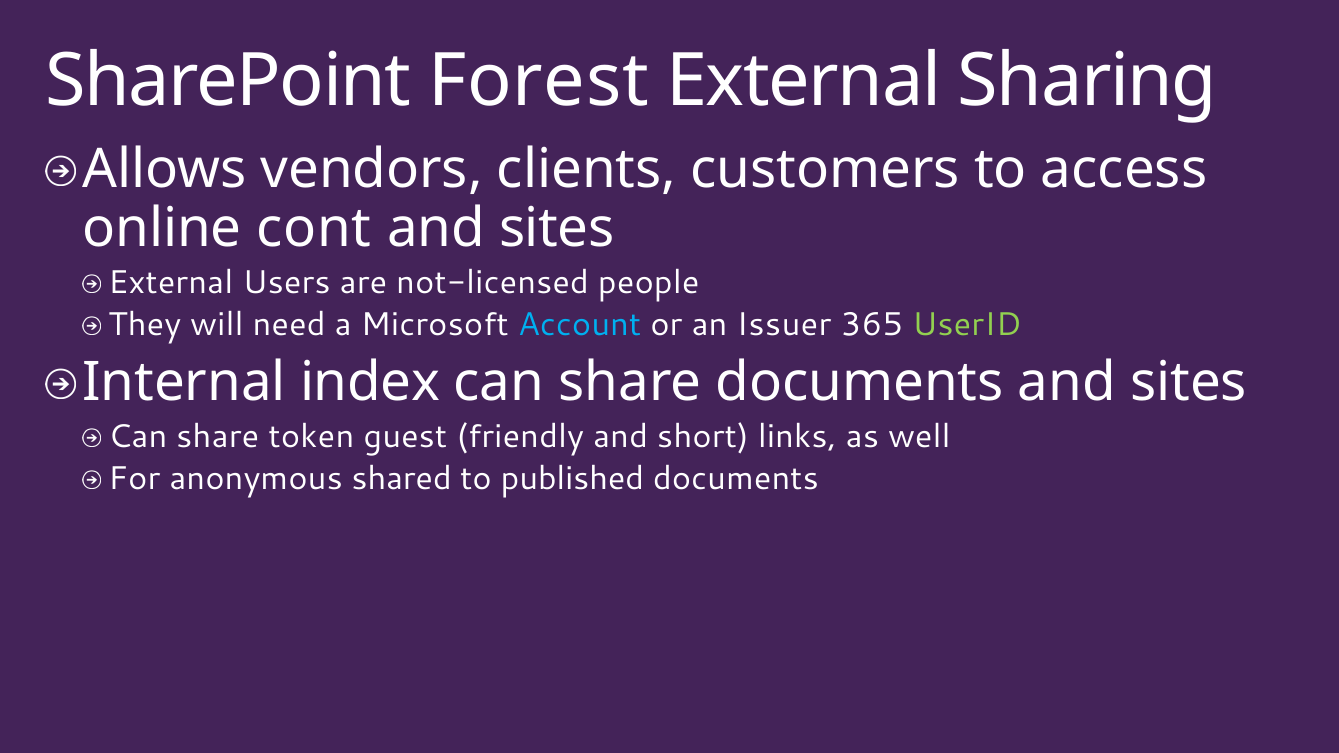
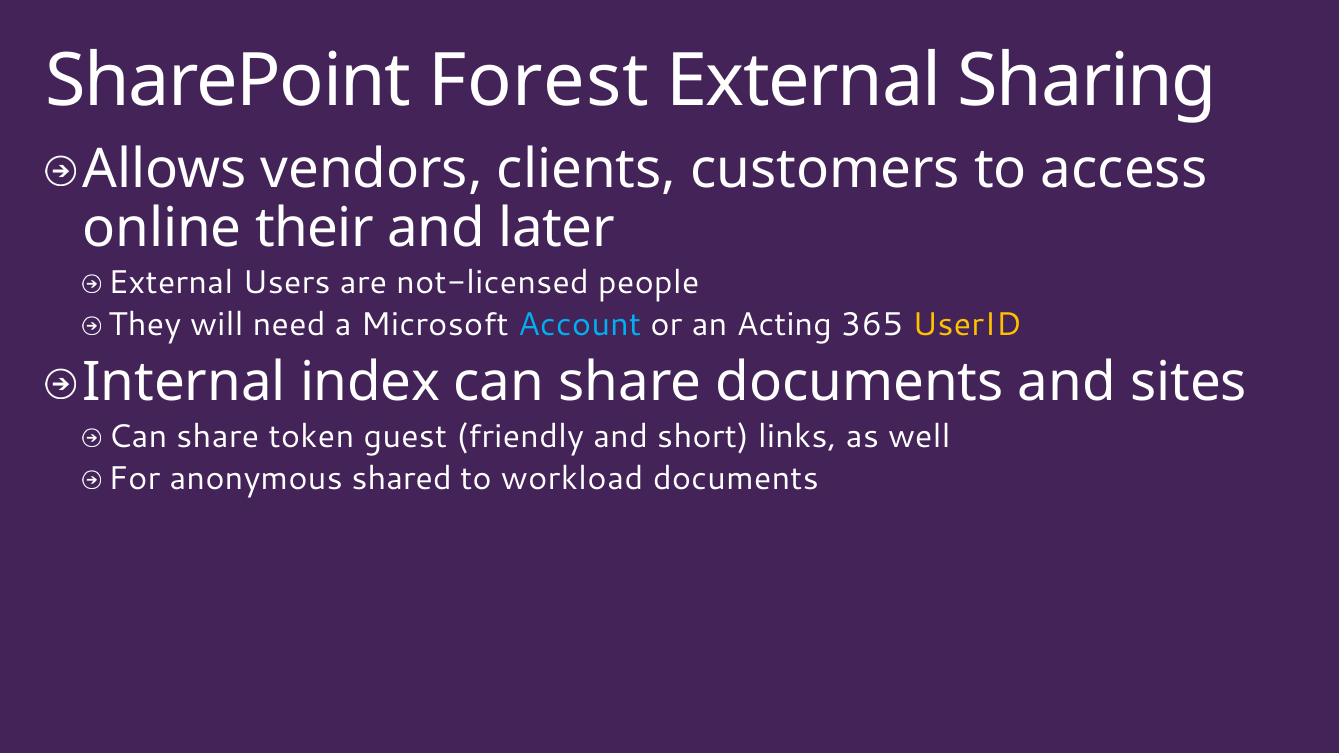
cont: cont -> their
sites at (557, 229): sites -> later
Issuer: Issuer -> Acting
UserID colour: light green -> yellow
published: published -> workload
